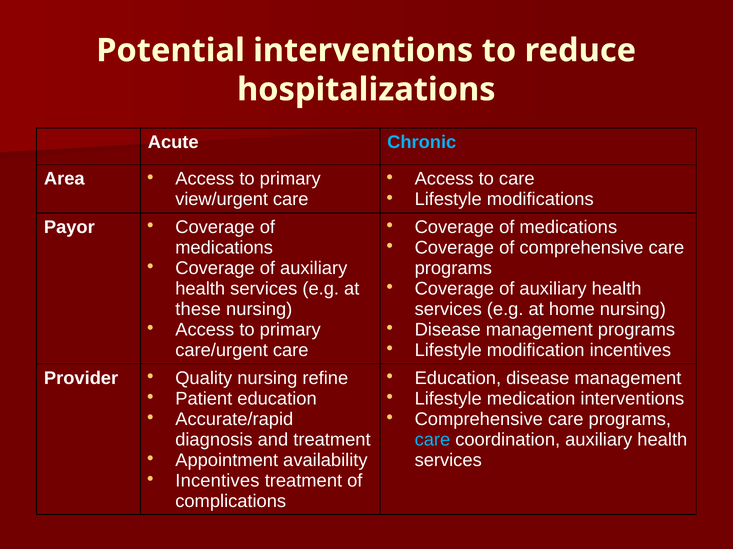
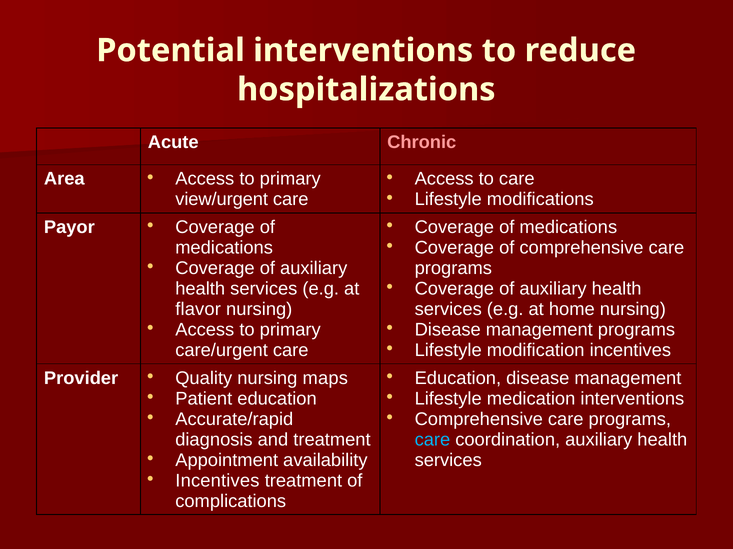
Chronic colour: light blue -> pink
these: these -> flavor
refine: refine -> maps
